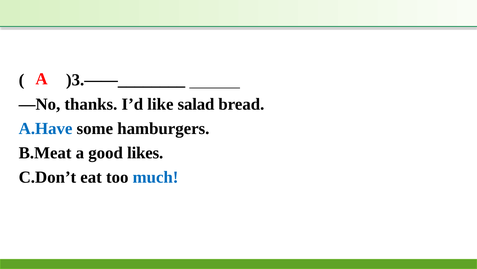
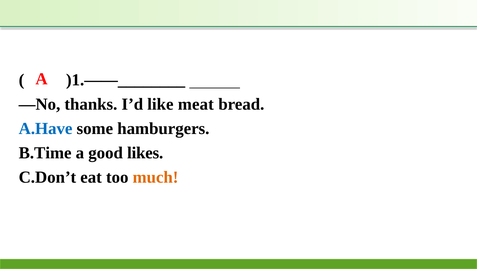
)3.——________: )3.——________ -> )1.——________
salad: salad -> meat
B.Meat: B.Meat -> B.Time
much colour: blue -> orange
